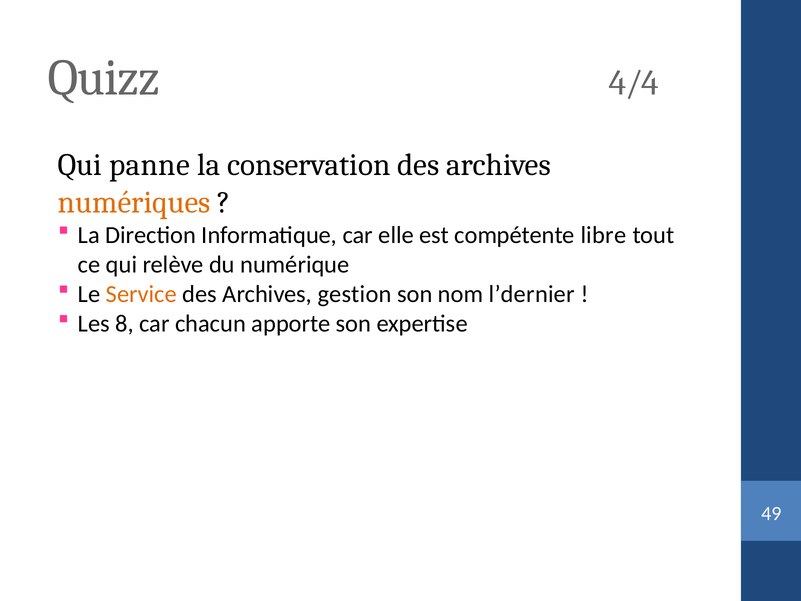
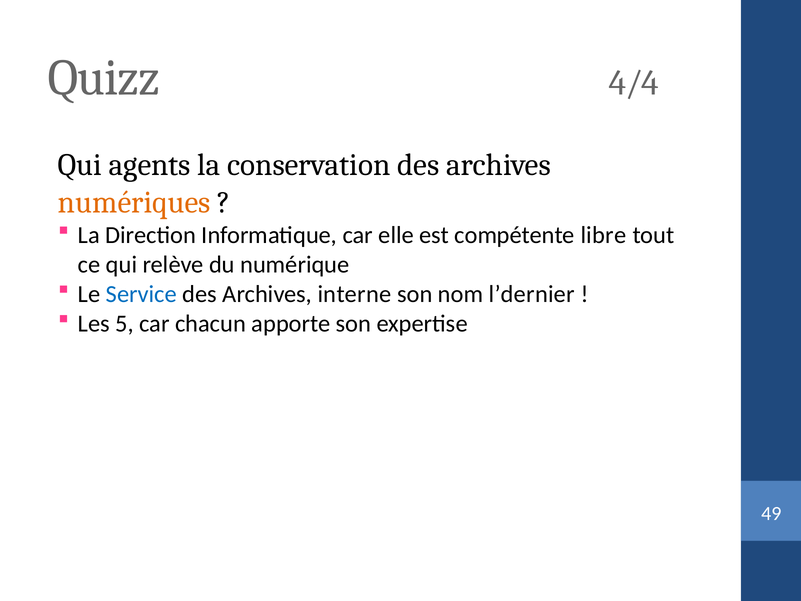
panne: panne -> agents
Service colour: orange -> blue
gestion: gestion -> interne
8: 8 -> 5
